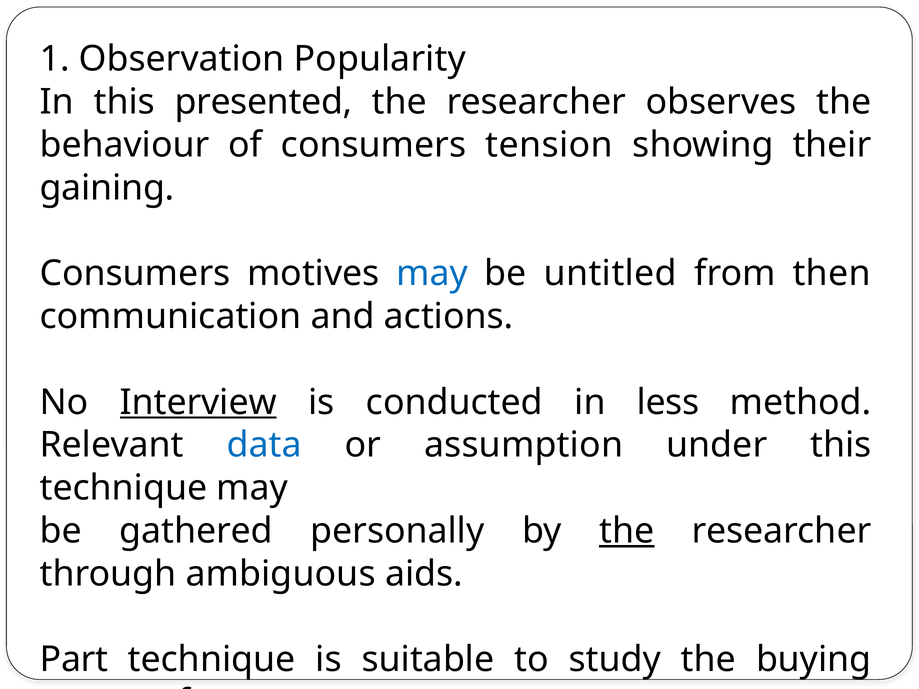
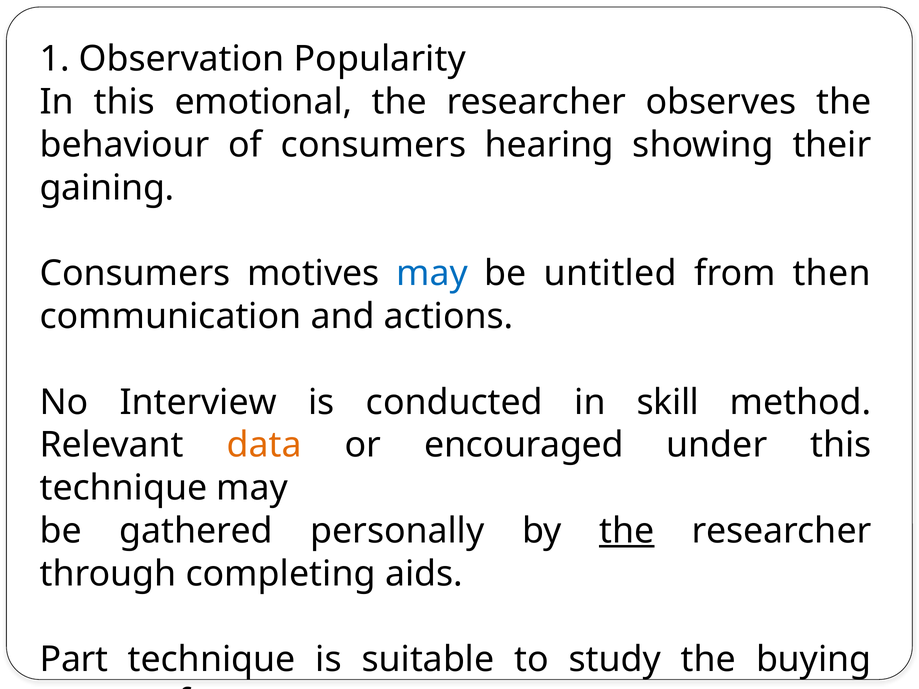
presented: presented -> emotional
tension: tension -> hearing
Interview underline: present -> none
less: less -> skill
data colour: blue -> orange
assumption: assumption -> encouraged
ambiguous: ambiguous -> completing
